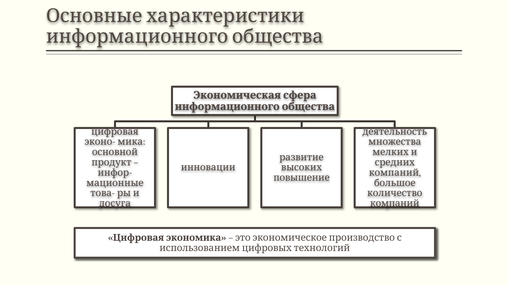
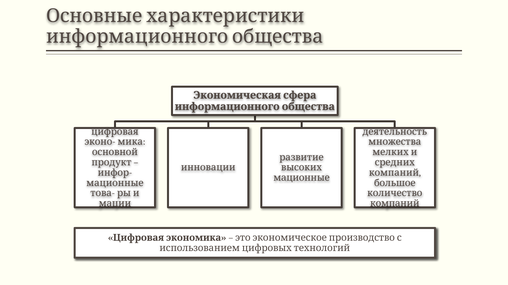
повышение at (302, 178): повышение -> мационные
досуга: досуга -> мации
